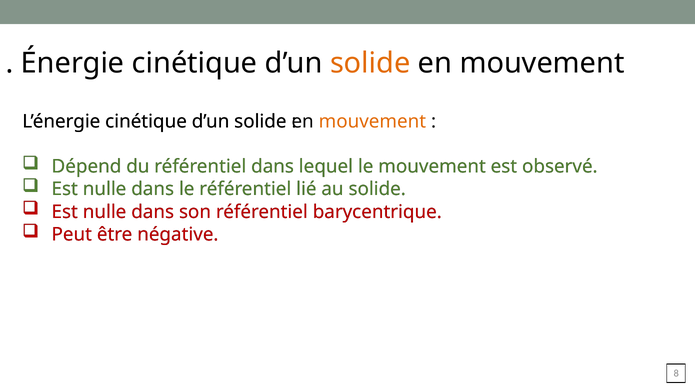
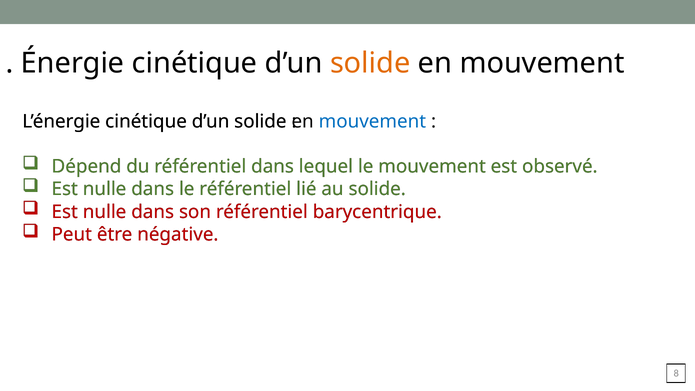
mouvement at (372, 122) colour: orange -> blue
